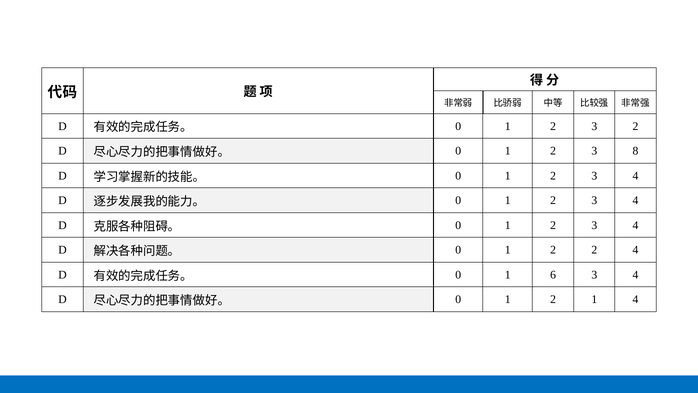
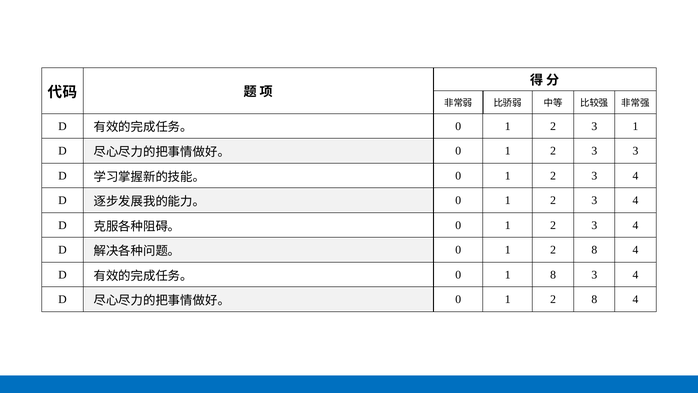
3 2: 2 -> 1
3 8: 8 -> 3
2 at (594, 250): 2 -> 8
1 6: 6 -> 8
1 at (594, 299): 1 -> 8
